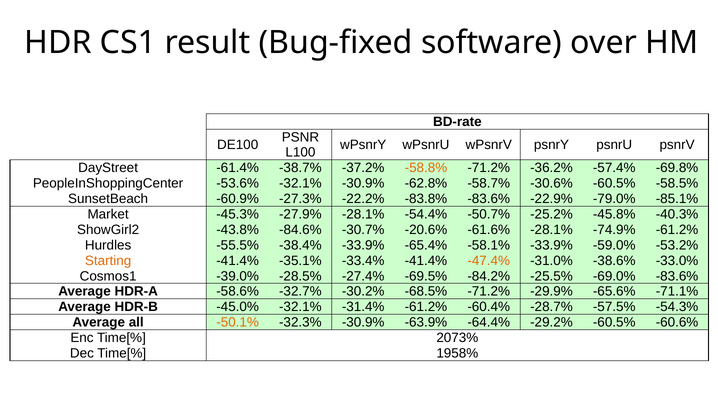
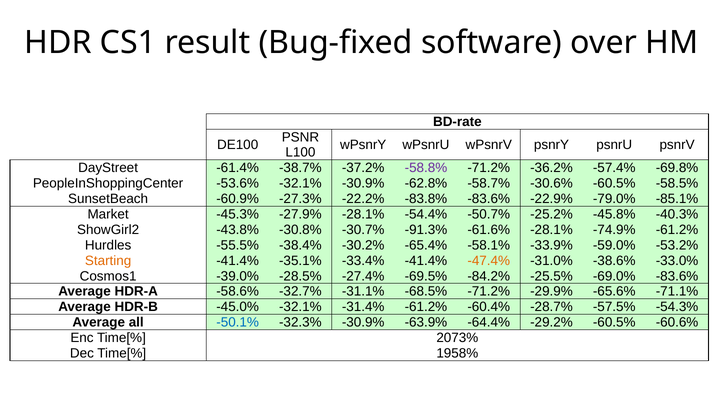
-58.8% colour: orange -> purple
-84.6%: -84.6% -> -30.8%
-20.6%: -20.6% -> -91.3%
-38.4% -33.9%: -33.9% -> -30.2%
-30.2%: -30.2% -> -31.1%
-50.1% colour: orange -> blue
